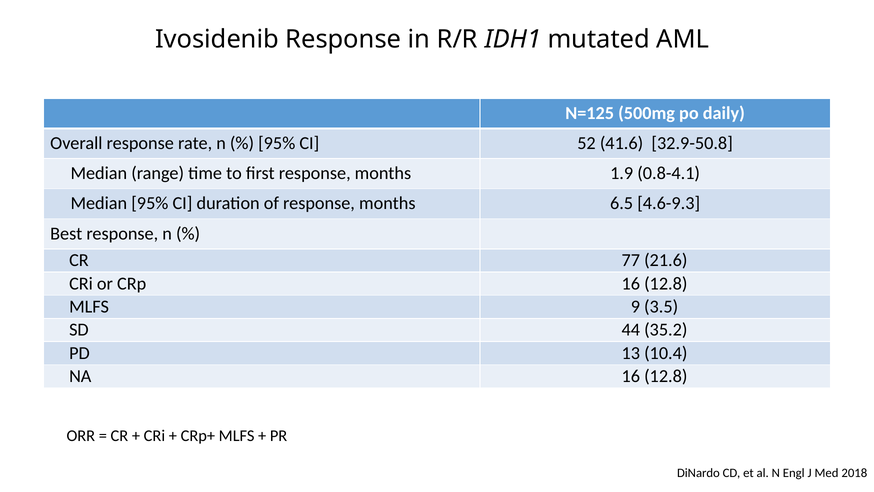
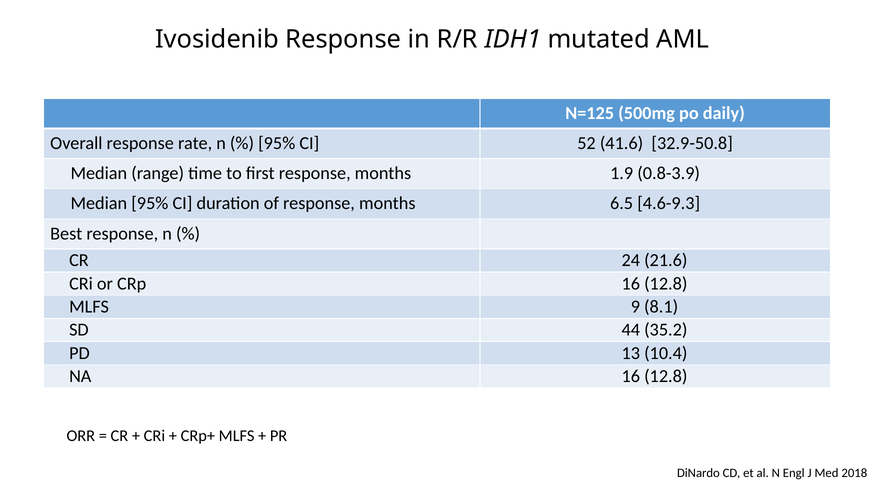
0.8-4.1: 0.8-4.1 -> 0.8-3.9
77: 77 -> 24
3.5: 3.5 -> 8.1
